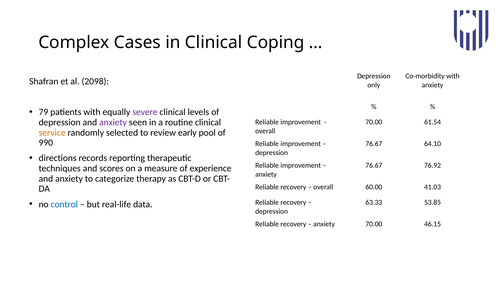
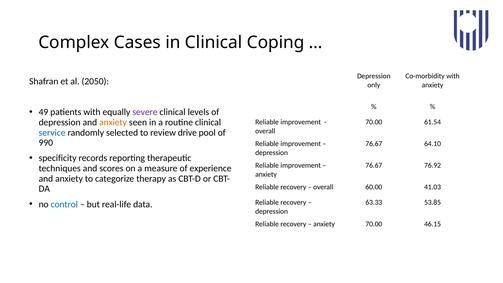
2098: 2098 -> 2050
79: 79 -> 49
anxiety at (113, 122) colour: purple -> orange
service colour: orange -> blue
early: early -> drive
directions: directions -> specificity
